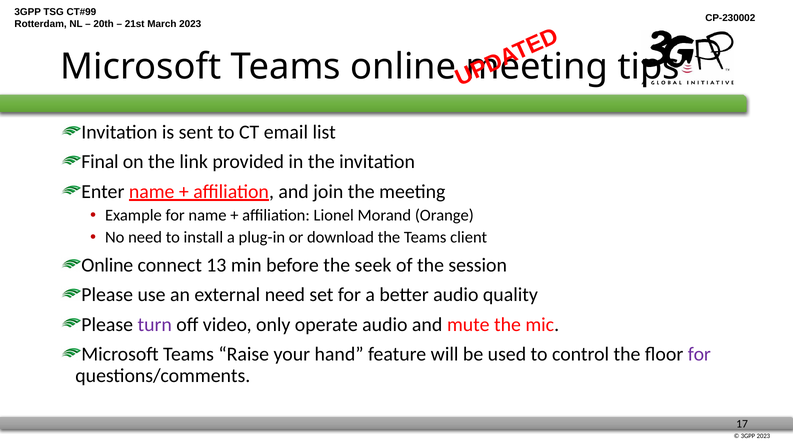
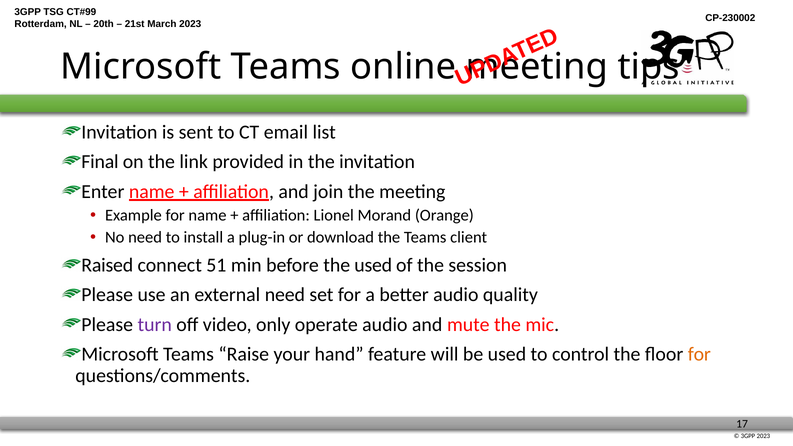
Online at (107, 265): Online -> Raised
13: 13 -> 51
the seek: seek -> used
for at (699, 354) colour: purple -> orange
